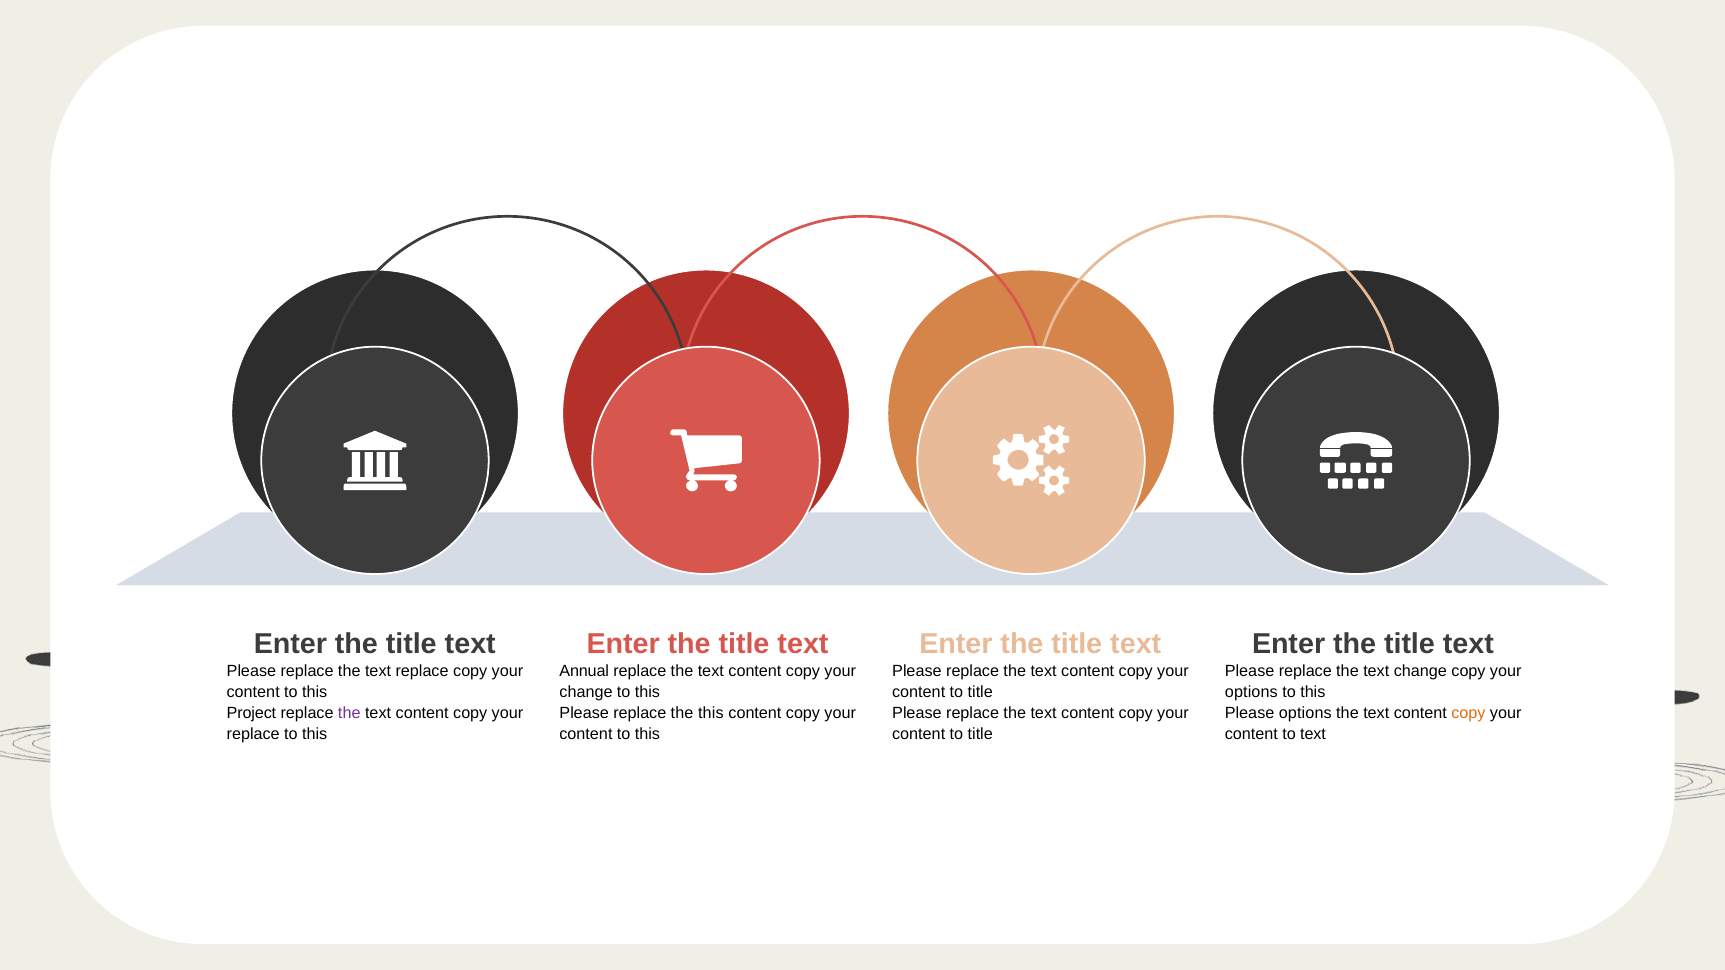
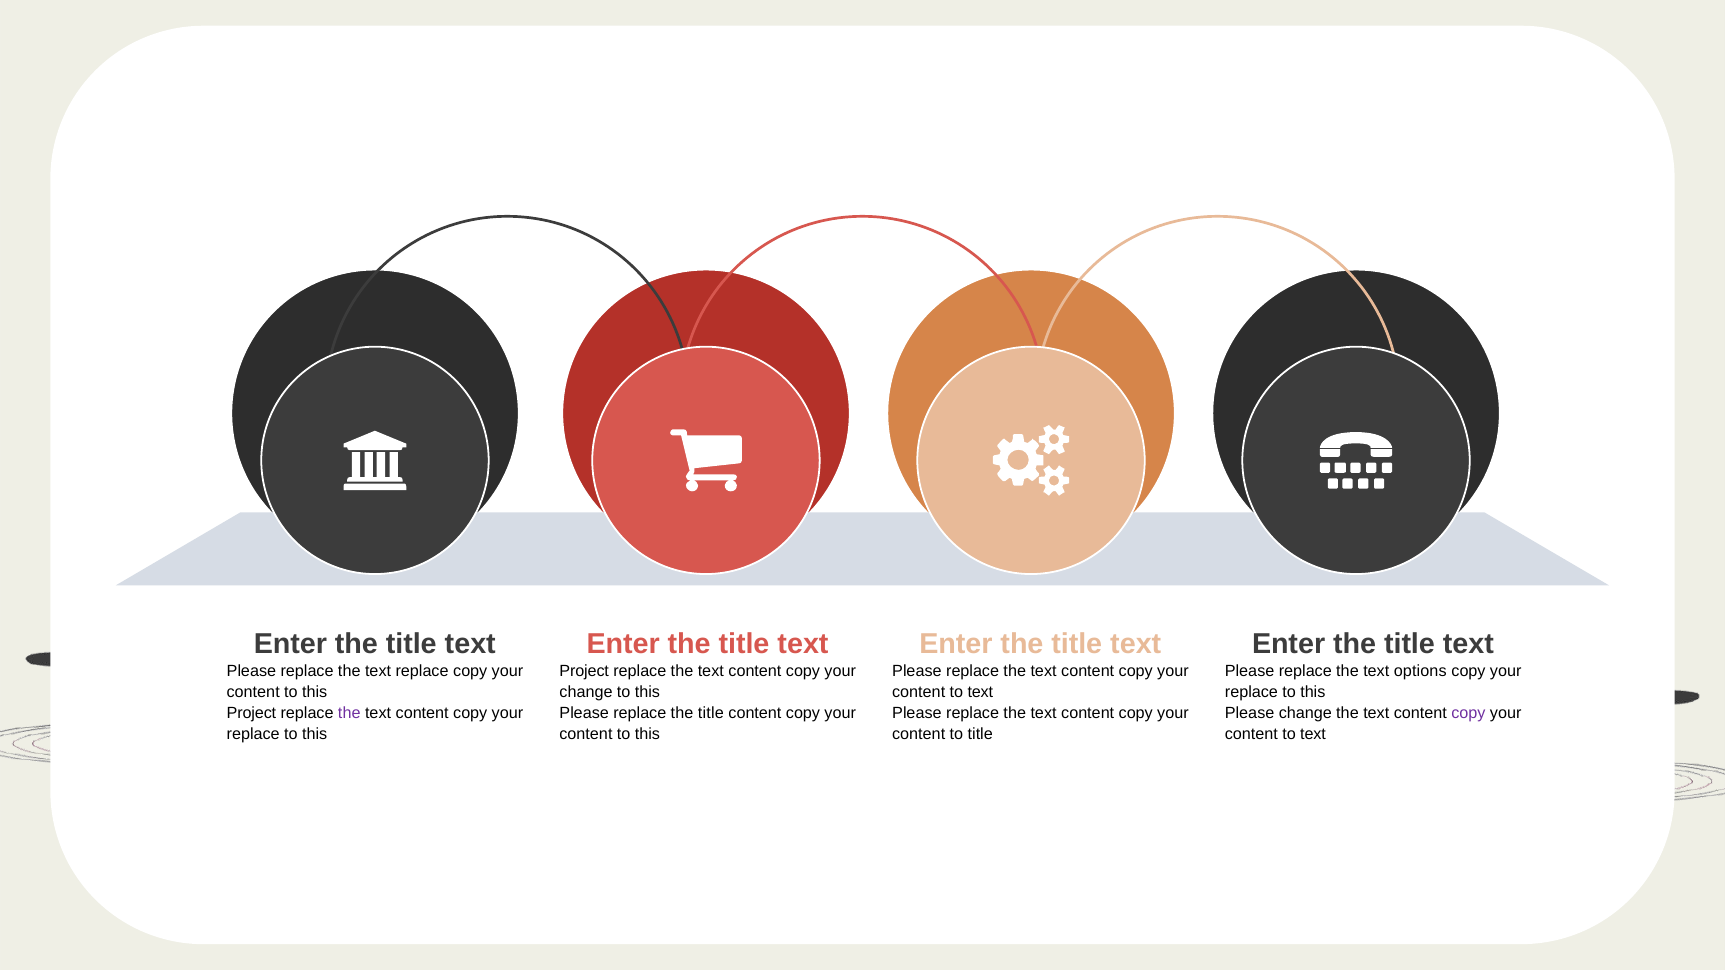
Annual at (584, 672): Annual -> Project
text change: change -> options
title at (980, 693): title -> text
options at (1251, 693): options -> replace
replace the this: this -> title
Please options: options -> change
copy at (1468, 713) colour: orange -> purple
